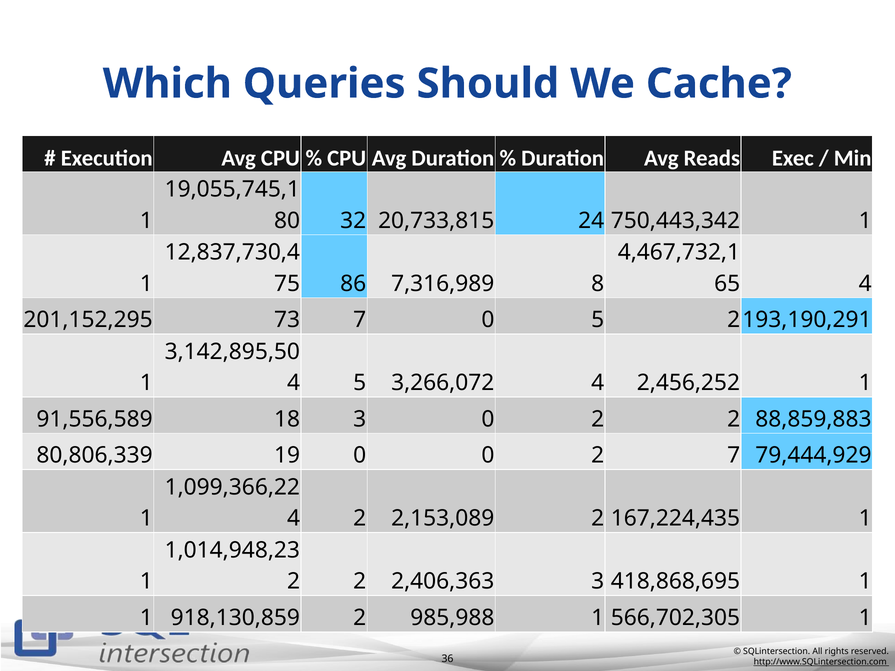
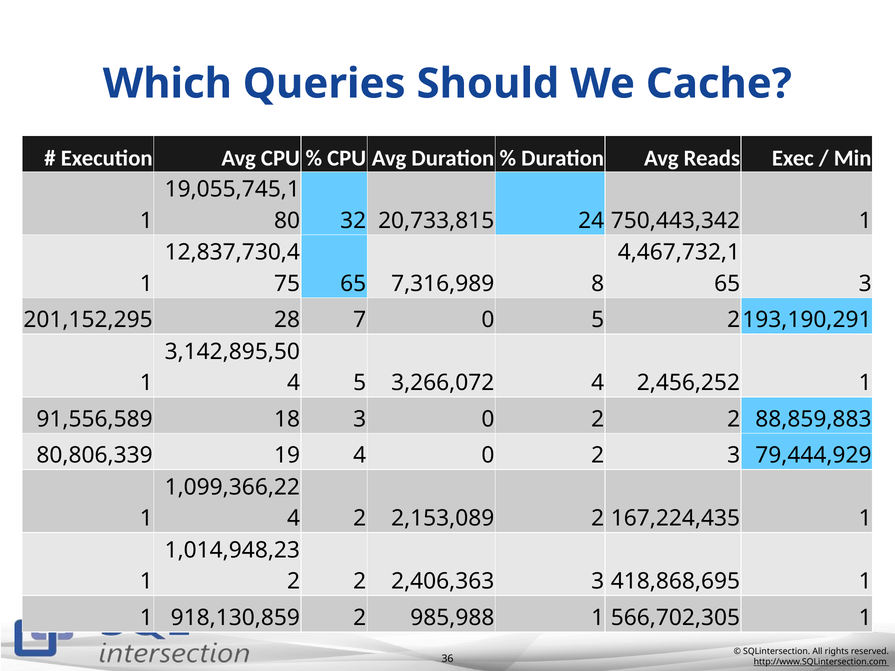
86 at (353, 284): 86 -> 65
4 at (865, 284): 4 -> 3
73: 73 -> 28
19 0: 0 -> 4
2 7: 7 -> 3
